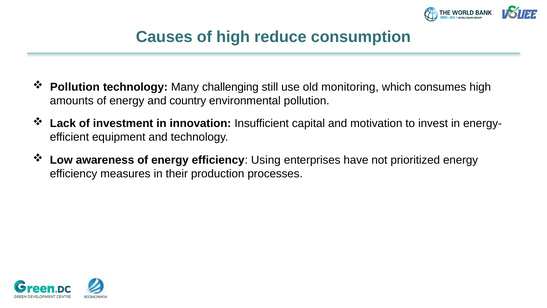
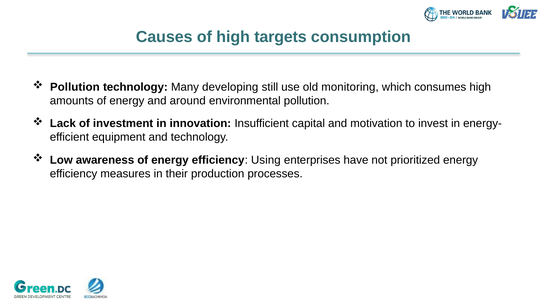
reduce: reduce -> targets
challenging: challenging -> developing
country: country -> around
